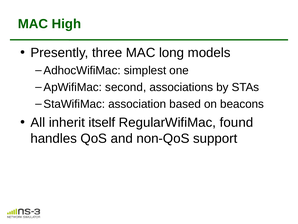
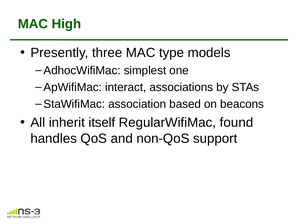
long: long -> type
second: second -> interact
